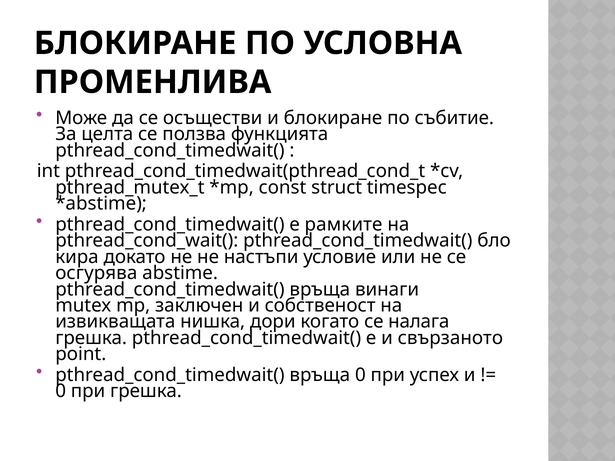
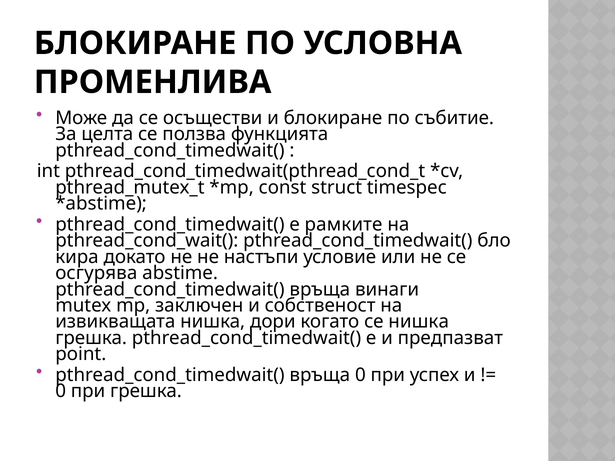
се налага: налага -> нишка
свързаното: свързаното -> предпазват
